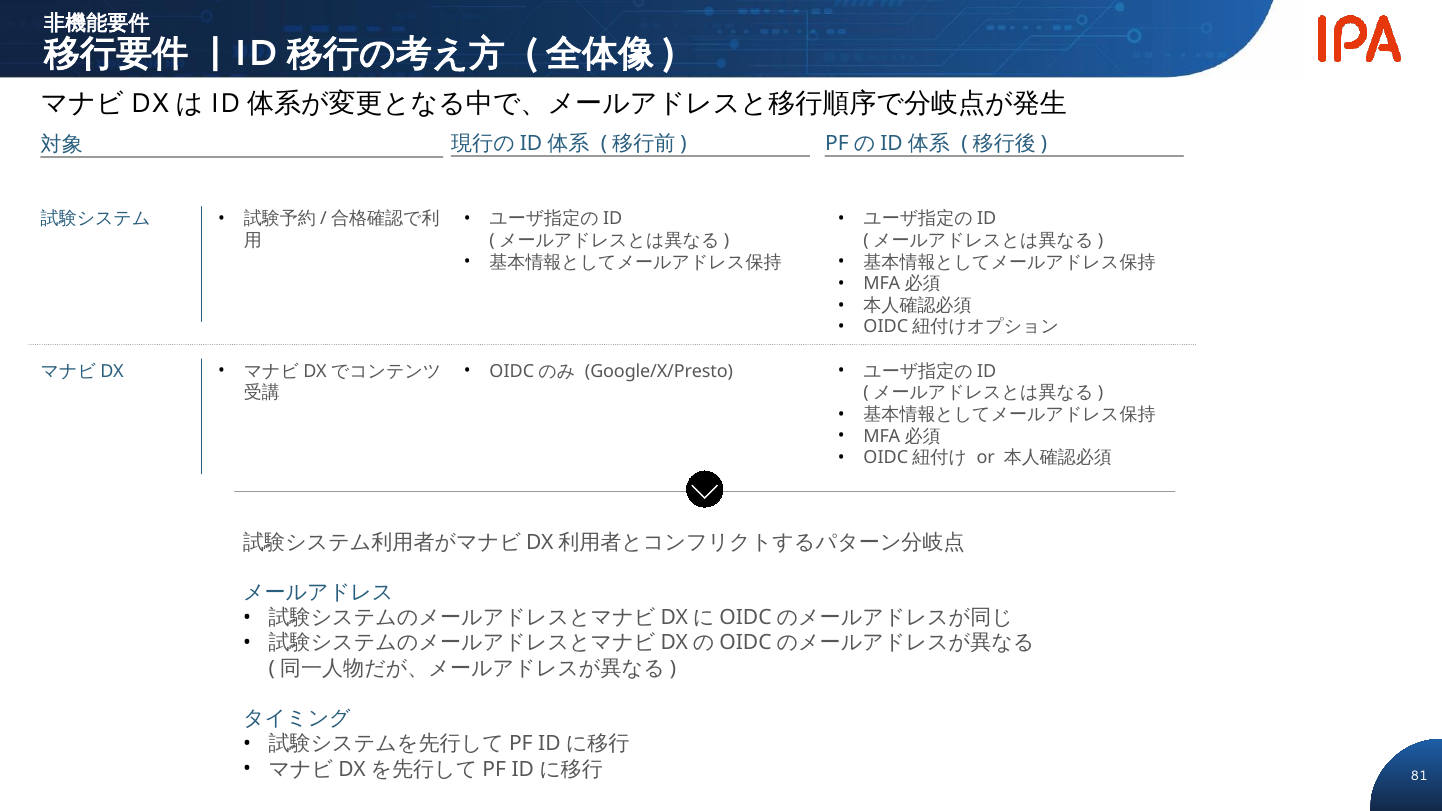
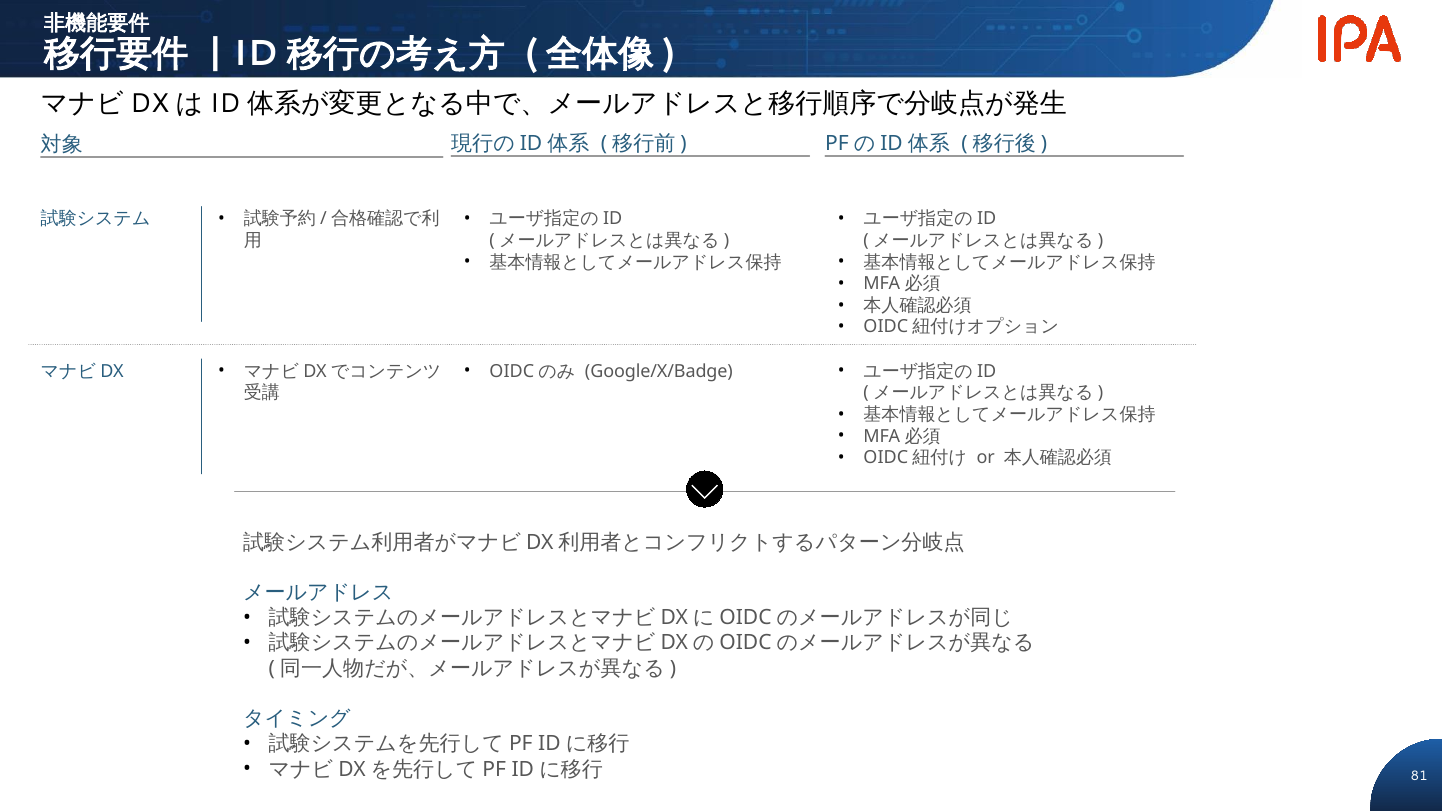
Google/X/Presto: Google/X/Presto -> Google/X/Badge
